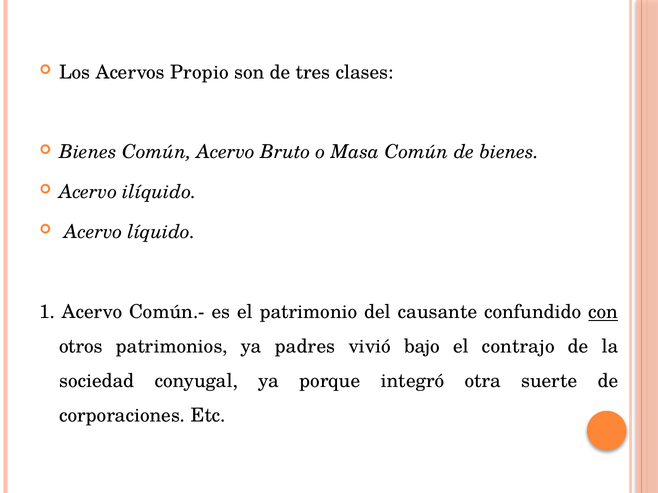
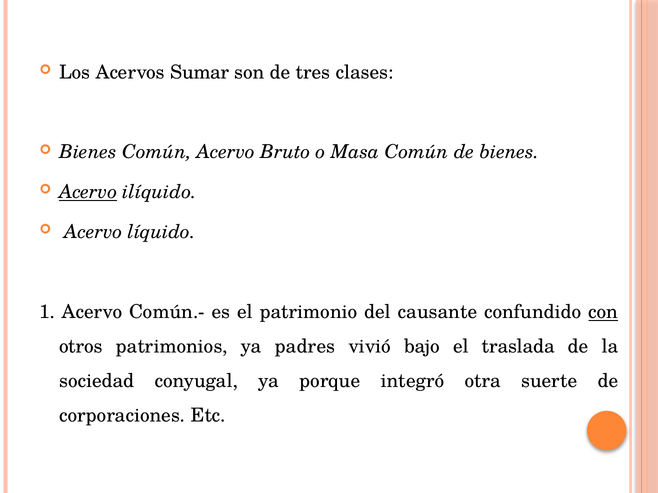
Propio: Propio -> Sumar
Acervo at (88, 192) underline: none -> present
contrajo: contrajo -> traslada
